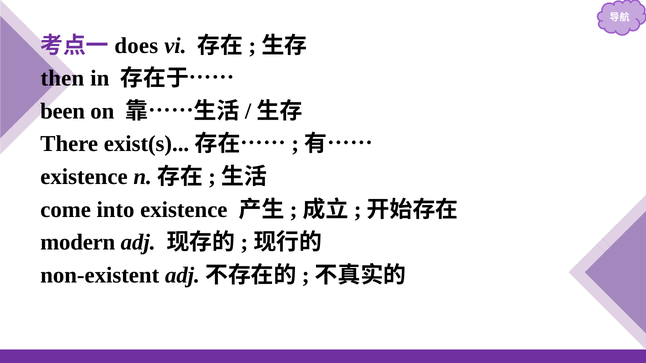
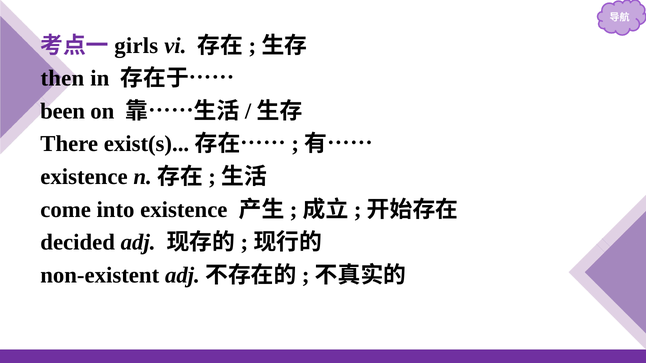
does: does -> girls
modern: modern -> decided
